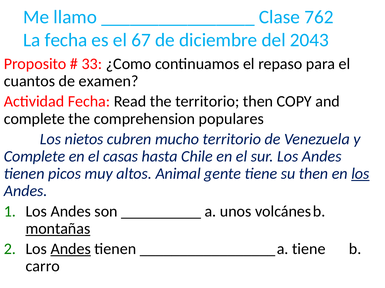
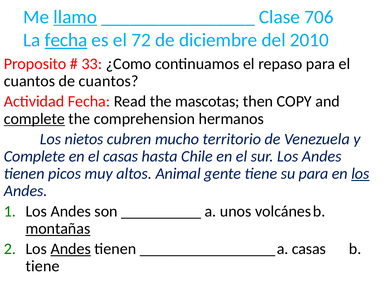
llamo underline: none -> present
762: 762 -> 706
fecha at (66, 40) underline: none -> present
67: 67 -> 72
2043: 2043 -> 2010
de examen: examen -> cuantos
the territorio: territorio -> mascotas
complete at (34, 119) underline: none -> present
populares: populares -> hermanos
su then: then -> para
tiene at (309, 250): tiene -> casas
carro at (43, 267): carro -> tiene
